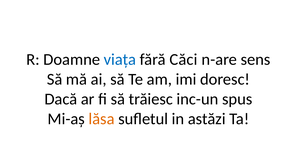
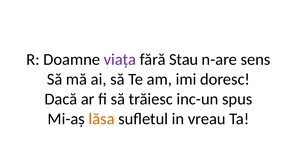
viața colour: blue -> purple
Căci: Căci -> Stau
astăzi: astăzi -> vreau
